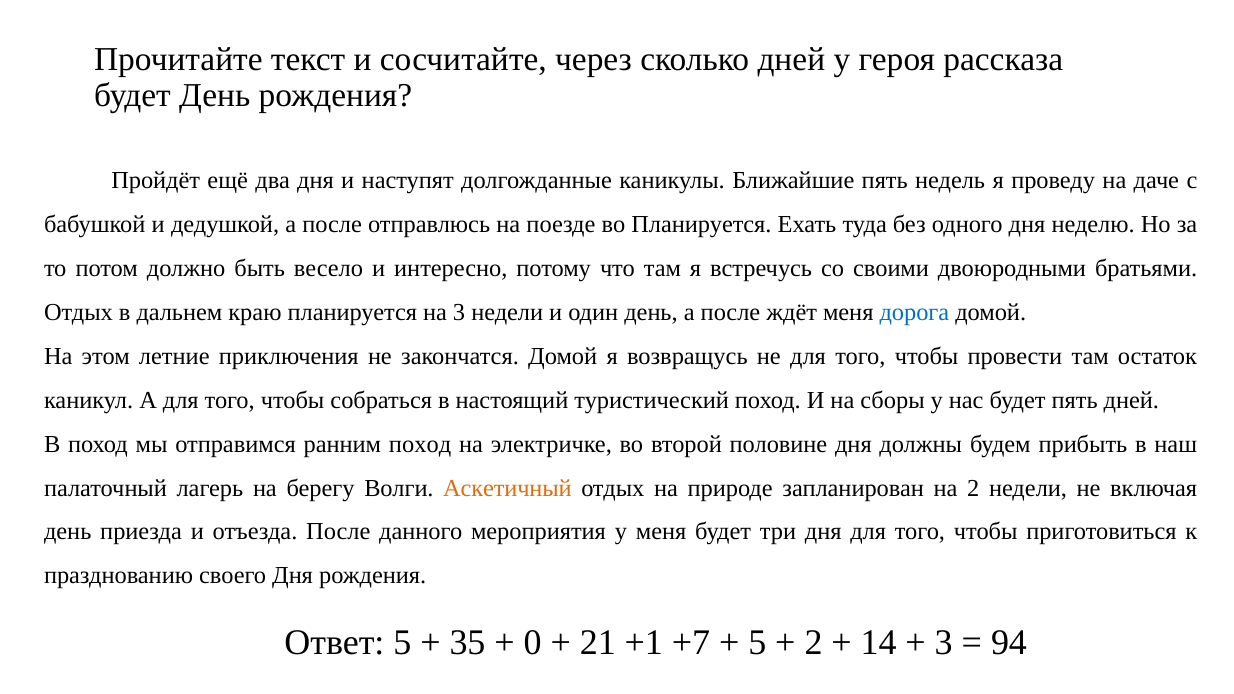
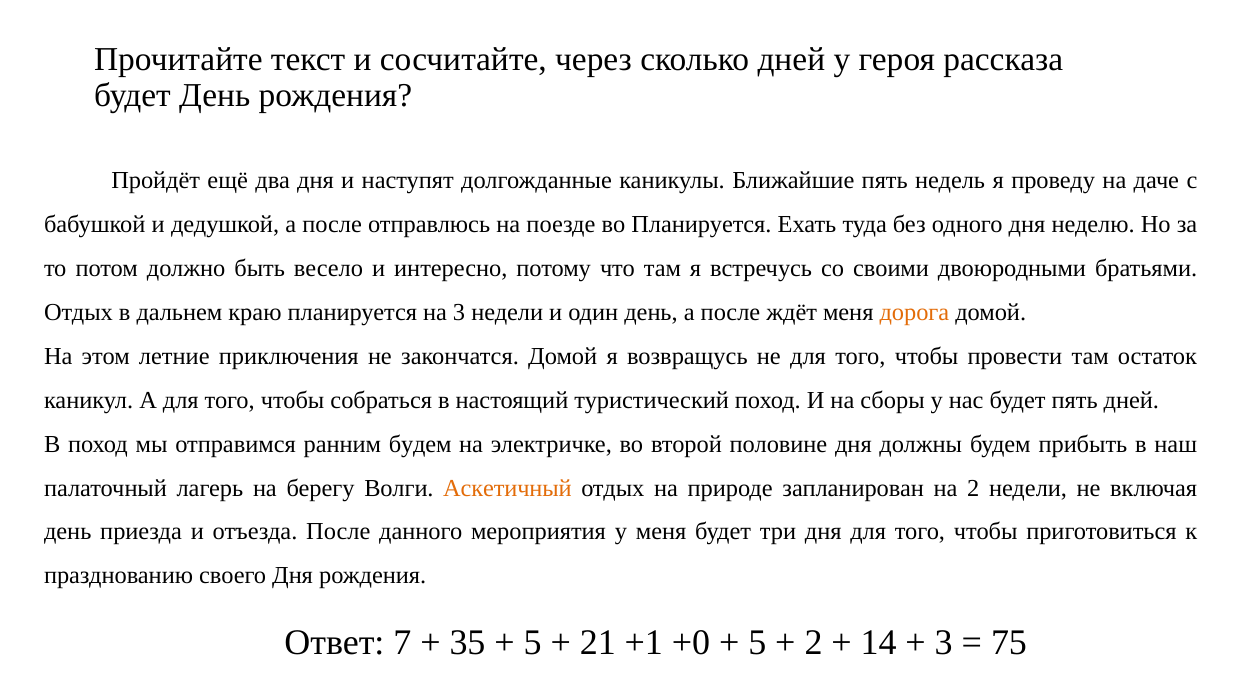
дорога colour: blue -> orange
ранним поход: поход -> будем
Ответ 5: 5 -> 7
0 at (533, 643): 0 -> 5
+7: +7 -> +0
94: 94 -> 75
